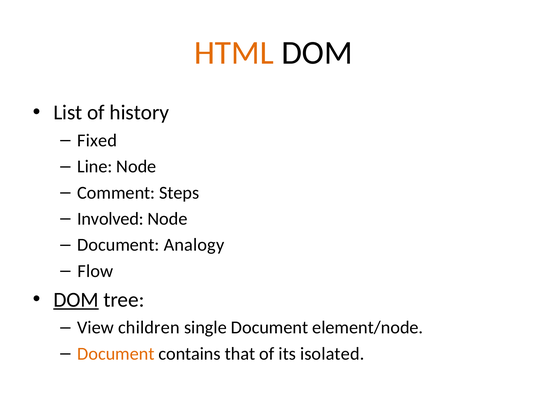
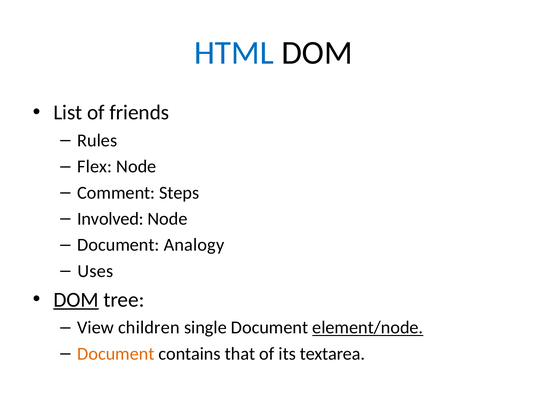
HTML colour: orange -> blue
history: history -> friends
Fixed: Fixed -> Rules
Line: Line -> Flex
Flow: Flow -> Uses
element/node underline: none -> present
isolated: isolated -> textarea
